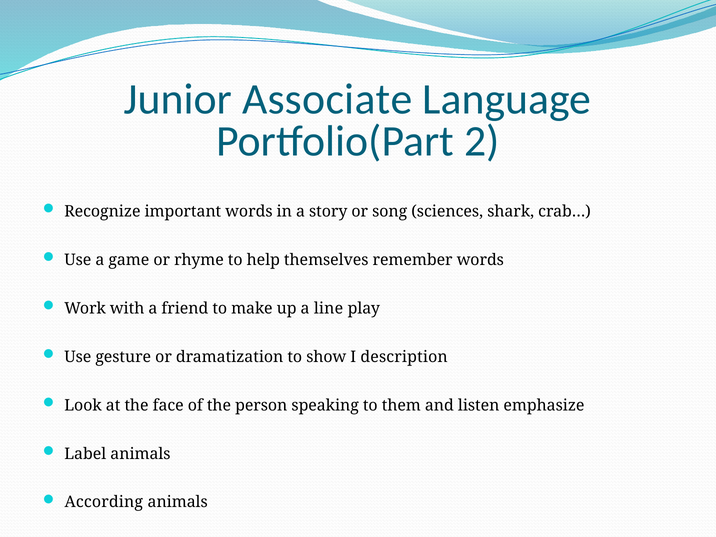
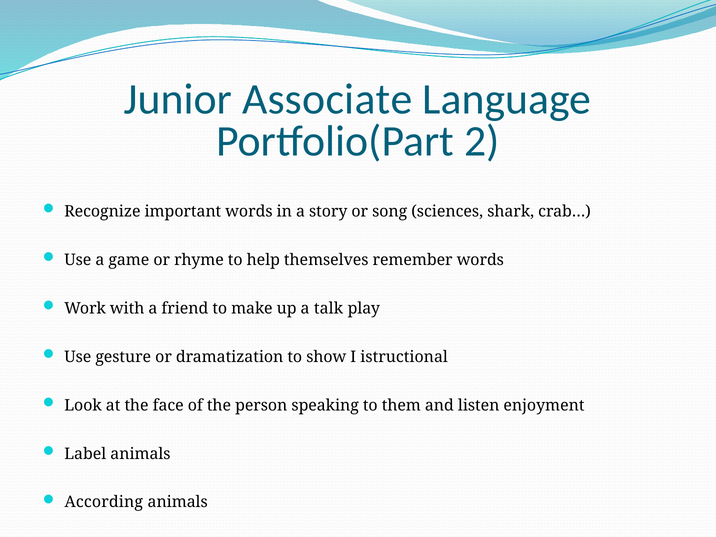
line: line -> talk
description: description -> istructional
emphasize: emphasize -> enjoyment
